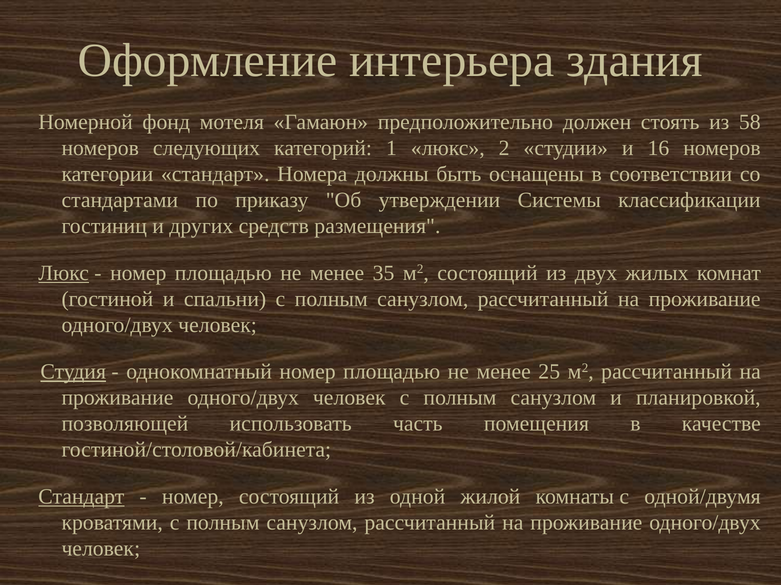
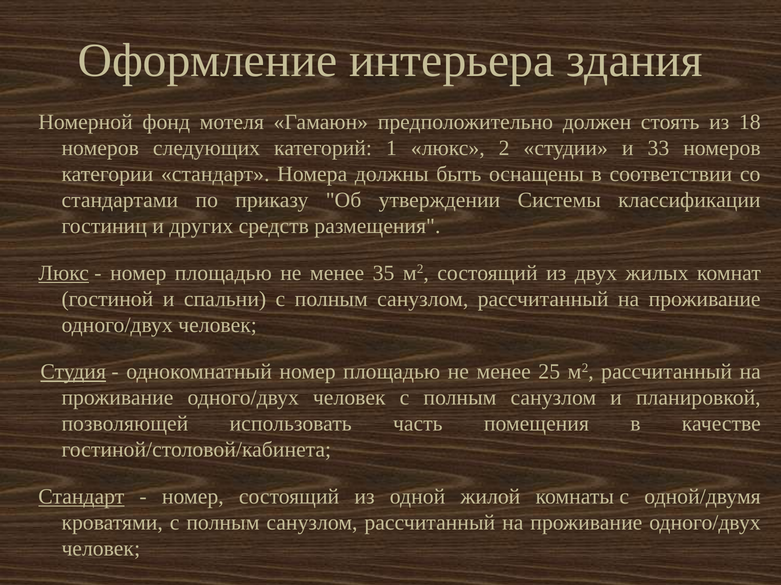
58: 58 -> 18
16: 16 -> 33
